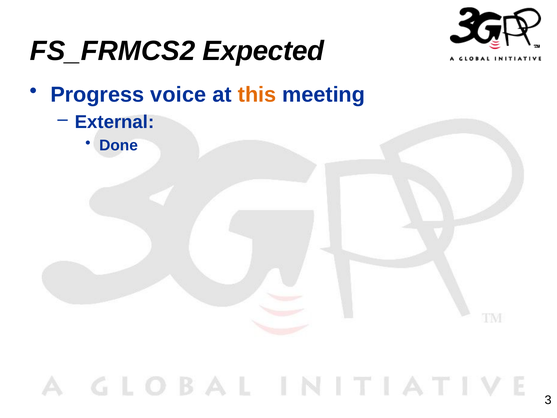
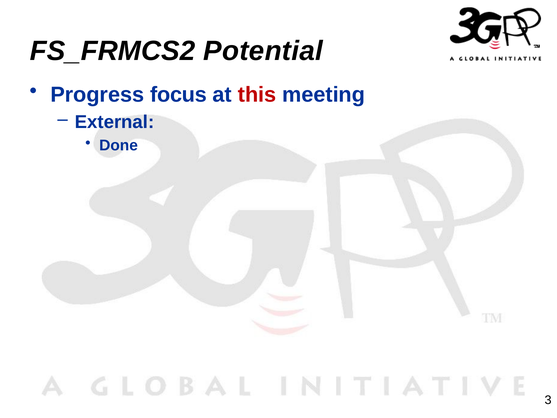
Expected: Expected -> Potential
voice: voice -> focus
this colour: orange -> red
